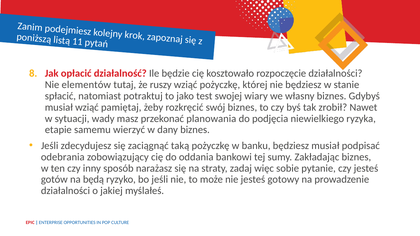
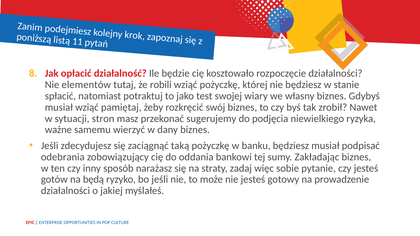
ruszy: ruszy -> robili
wady: wady -> stron
planowania: planowania -> sugerujemy
etapie: etapie -> ważne
